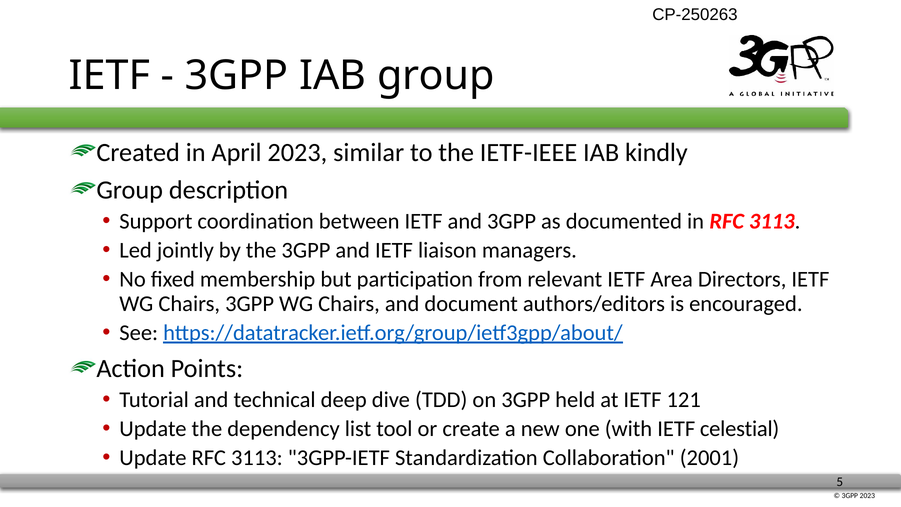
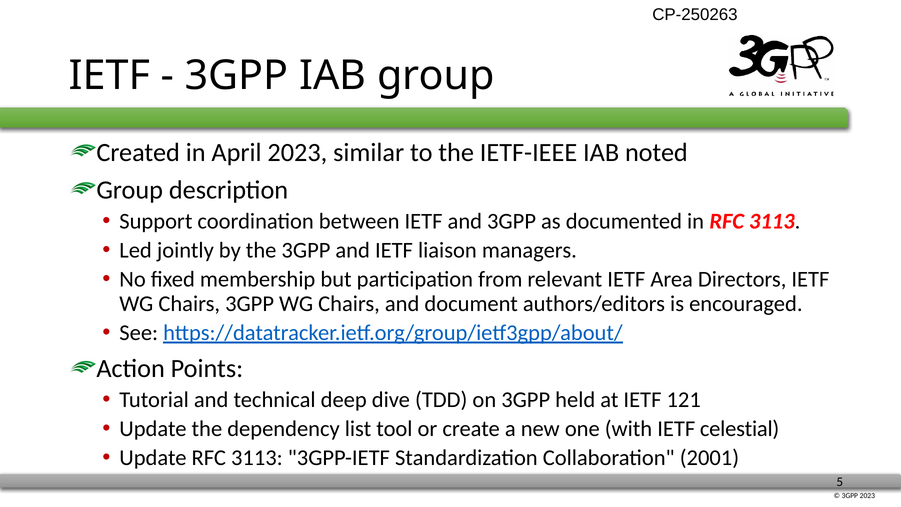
kindly: kindly -> noted
